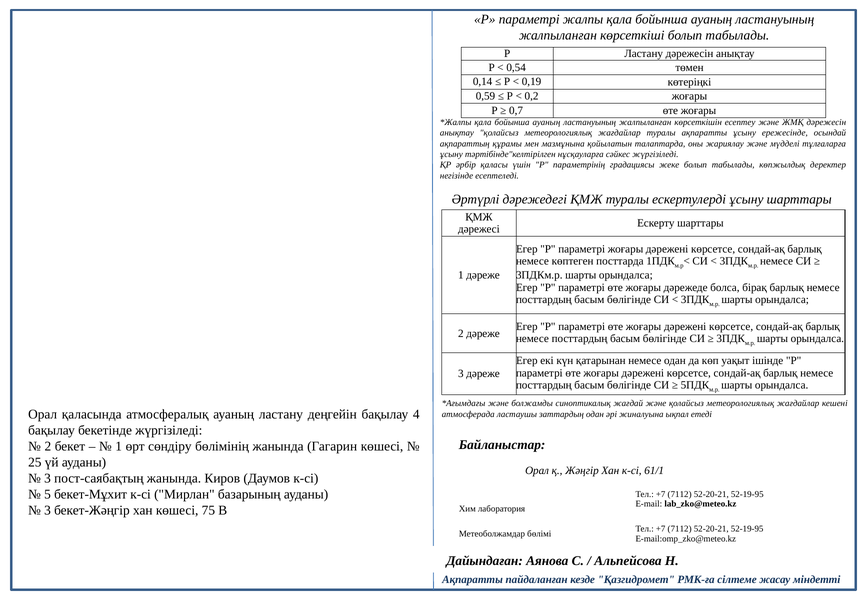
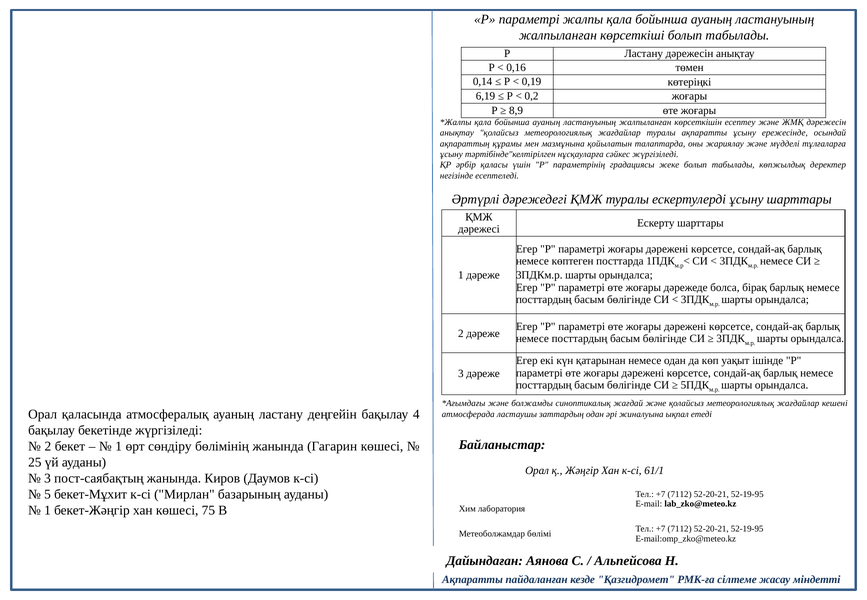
0,54: 0,54 -> 0,16
0,59: 0,59 -> 6,19
0,7: 0,7 -> 8,9
3 at (48, 510): 3 -> 1
